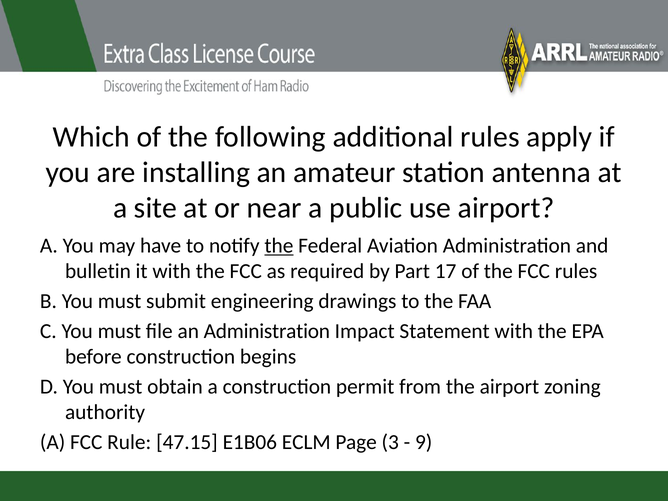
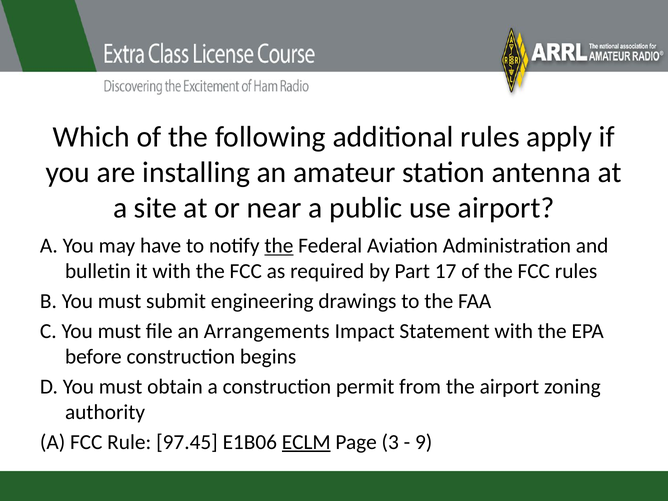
an Administration: Administration -> Arrangements
47.15: 47.15 -> 97.45
ECLM underline: none -> present
